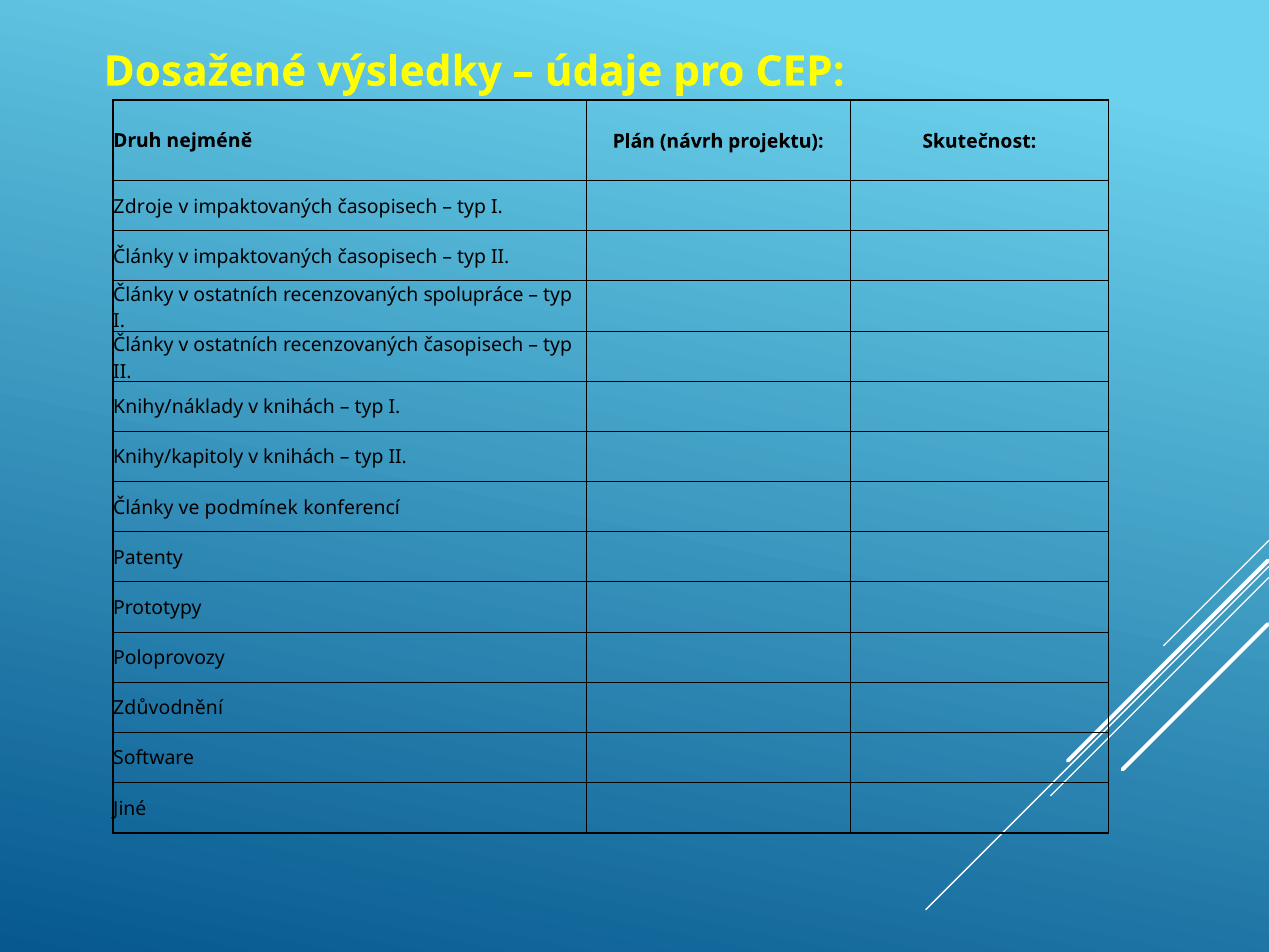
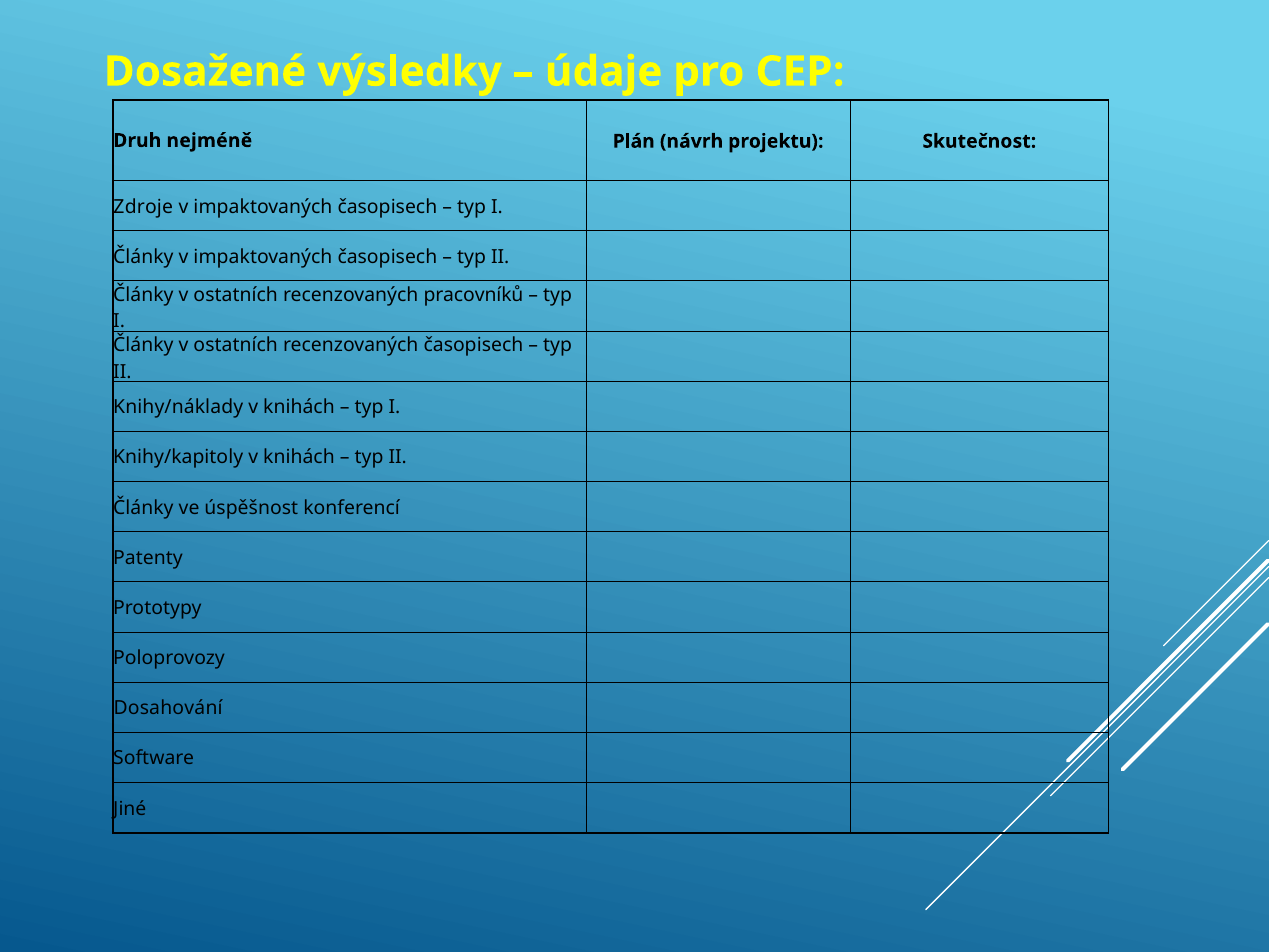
spolupráce: spolupráce -> pracovníků
podmínek: podmínek -> úspěšnost
Zdůvodnění: Zdůvodnění -> Dosahování
